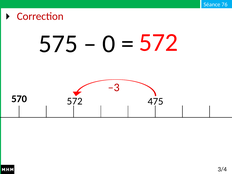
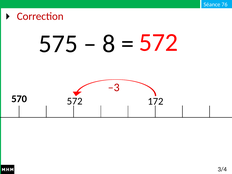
0: 0 -> 8
475: 475 -> 172
